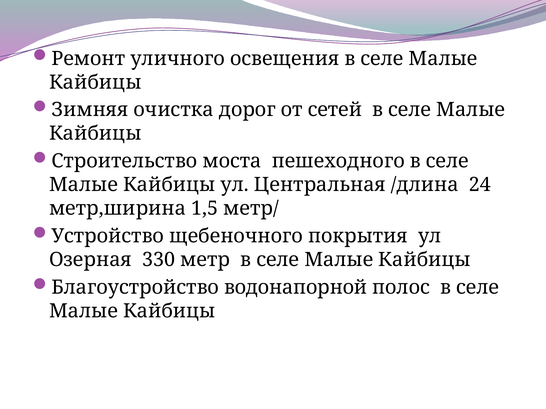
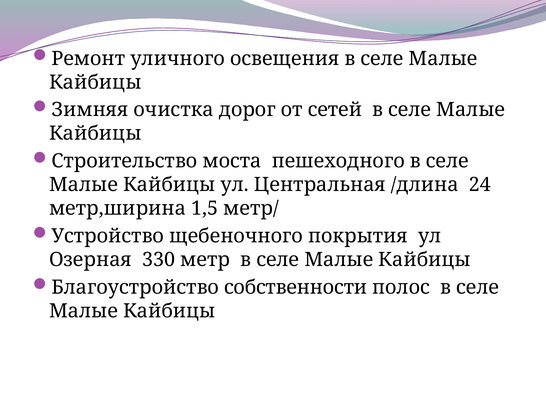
водонапорной: водонапорной -> собственности
